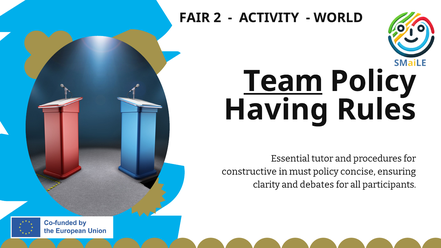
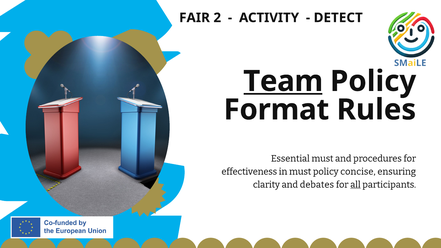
WORLD: WORLD -> DETECT
Having: Having -> Format
Essential tutor: tutor -> must
constructive: constructive -> effectiveness
all underline: none -> present
